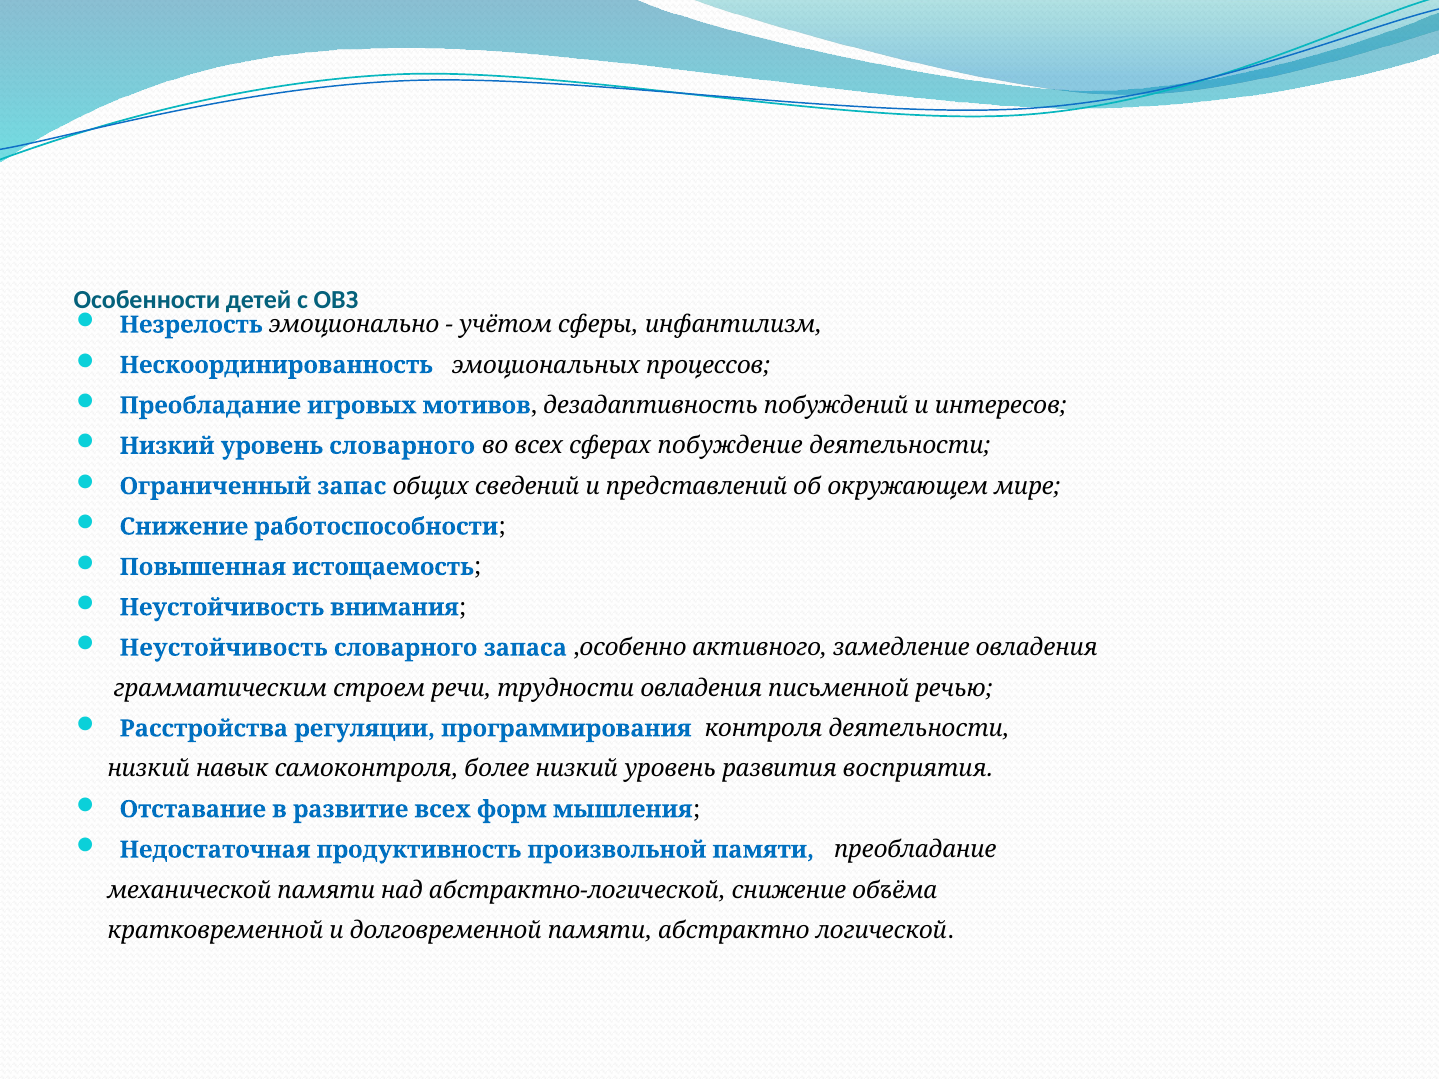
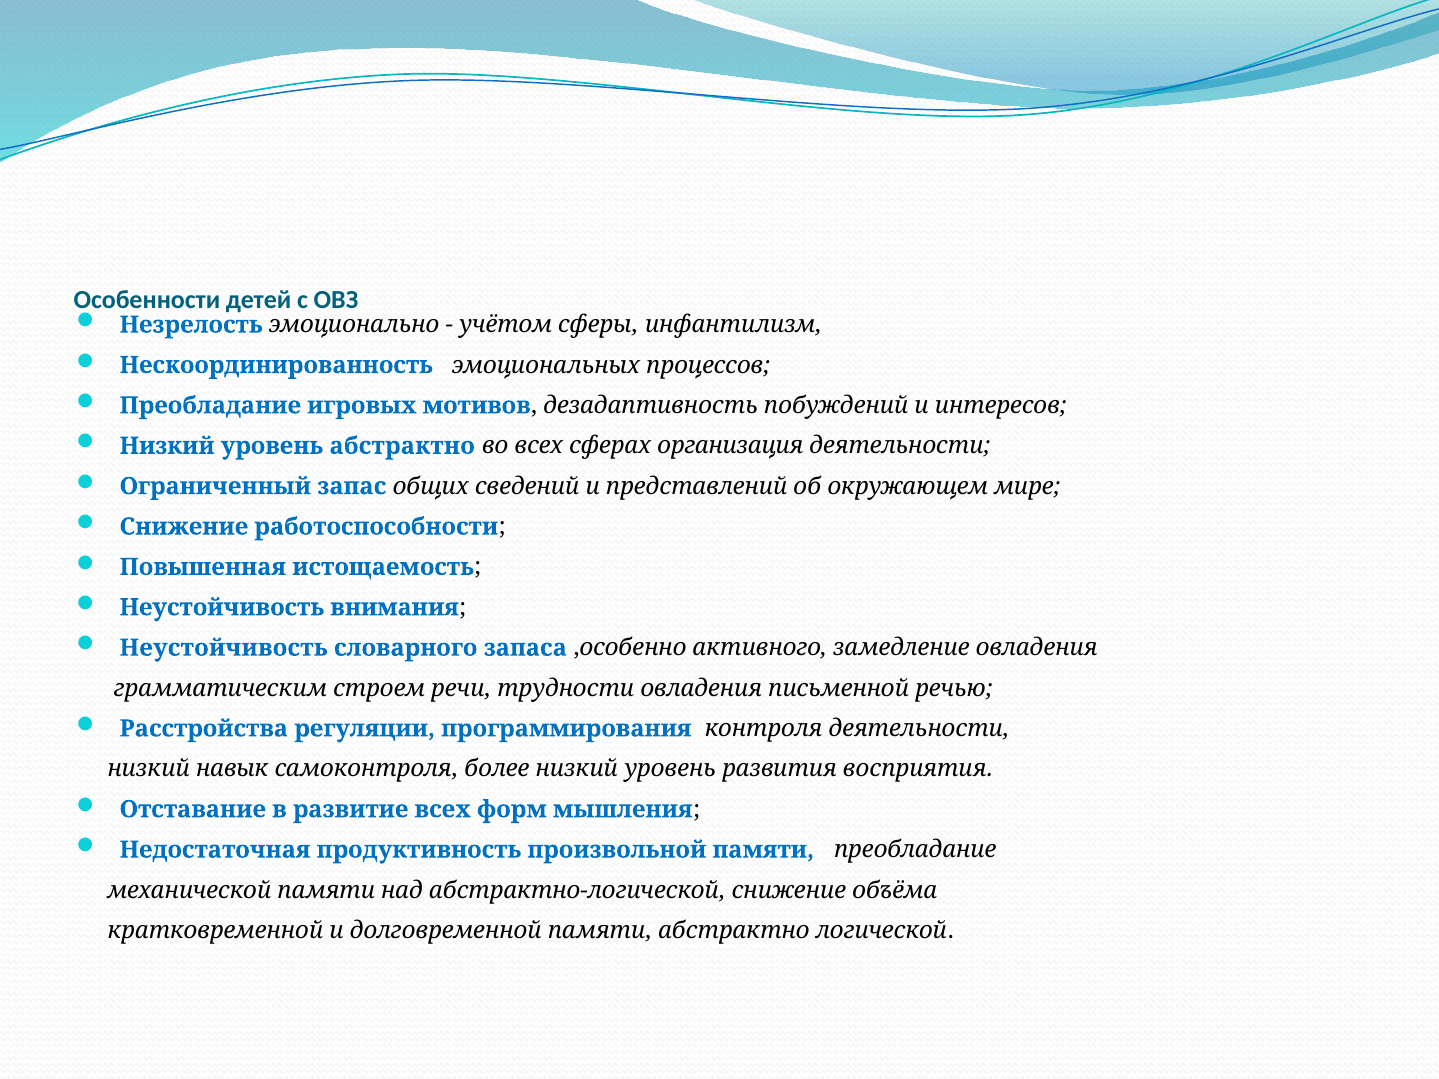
уровень словарного: словарного -> абстрактно
побуждение: побуждение -> организация
